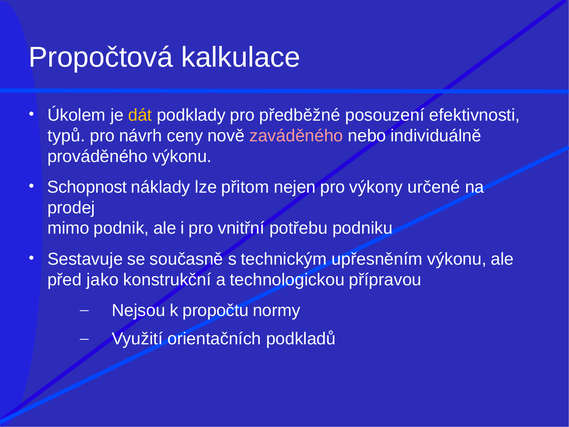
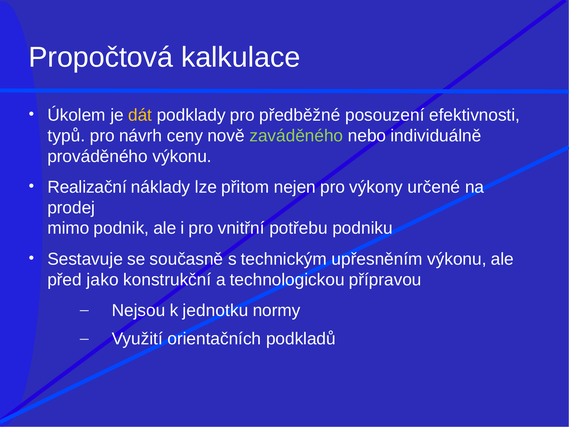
zaváděného colour: pink -> light green
Schopnost: Schopnost -> Realizační
propočtu: propočtu -> jednotku
